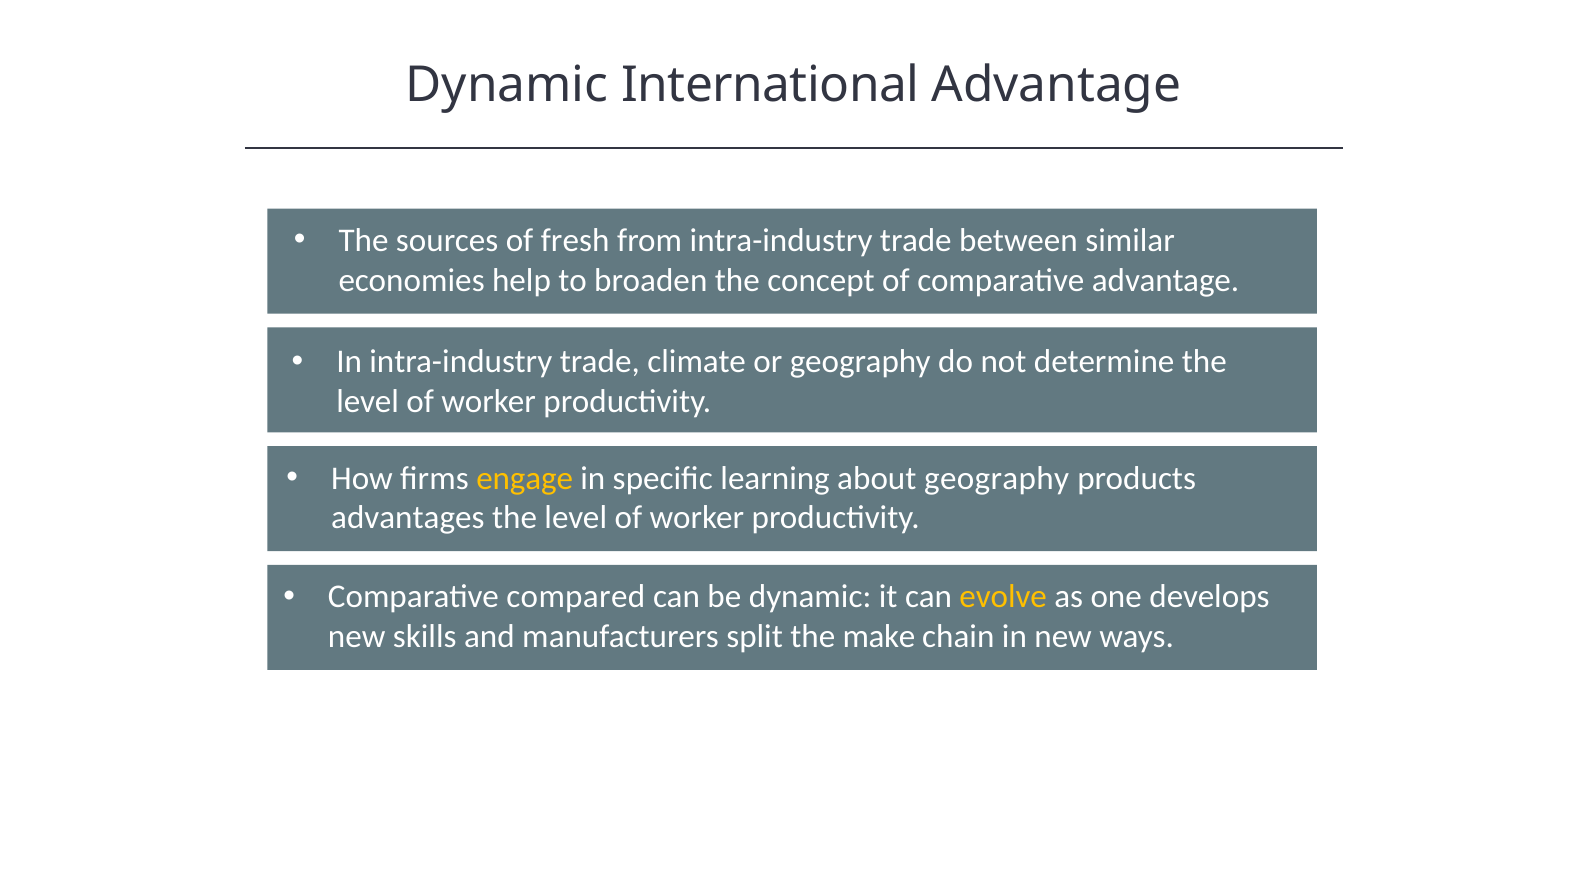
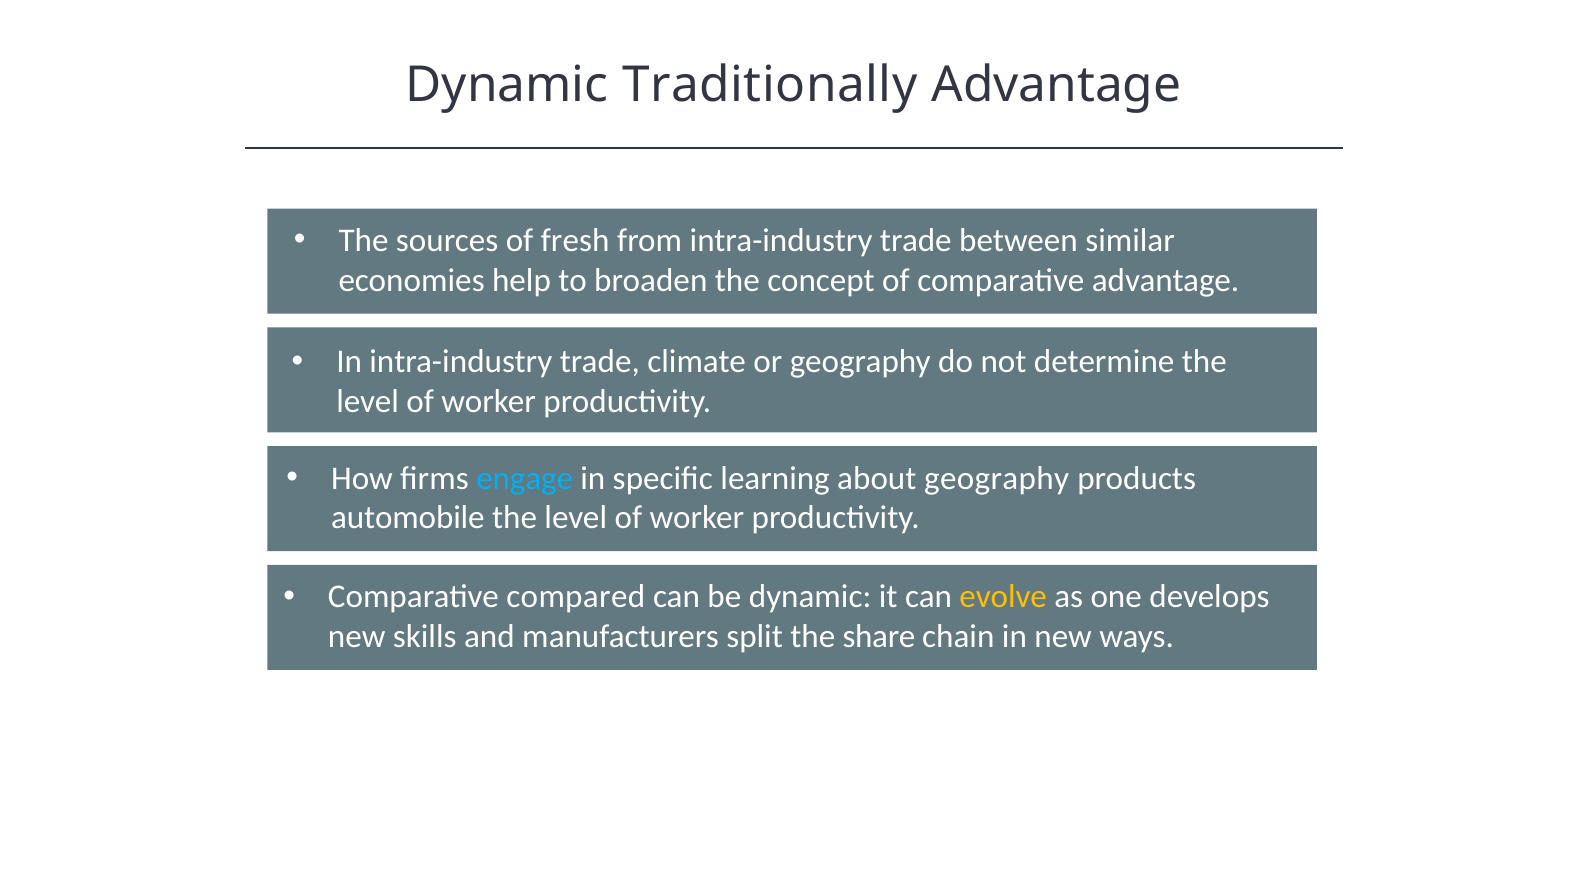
International: International -> Traditionally
engage colour: yellow -> light blue
advantages: advantages -> automobile
make: make -> share
